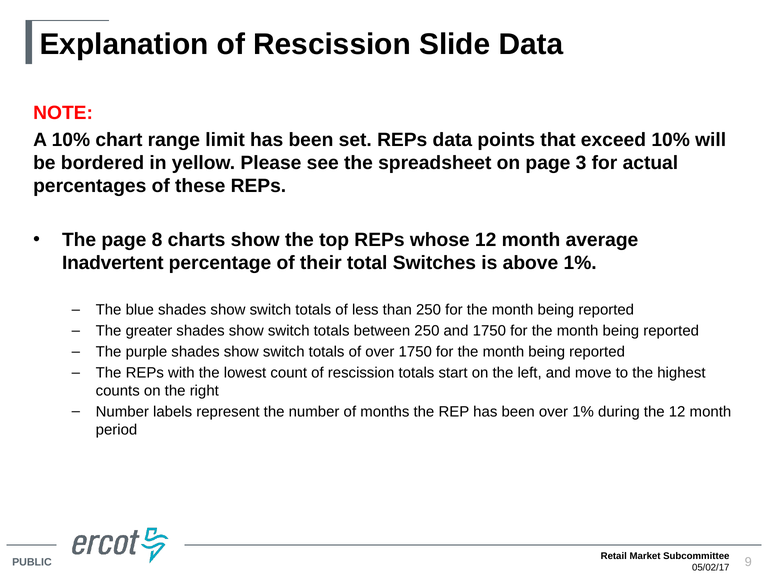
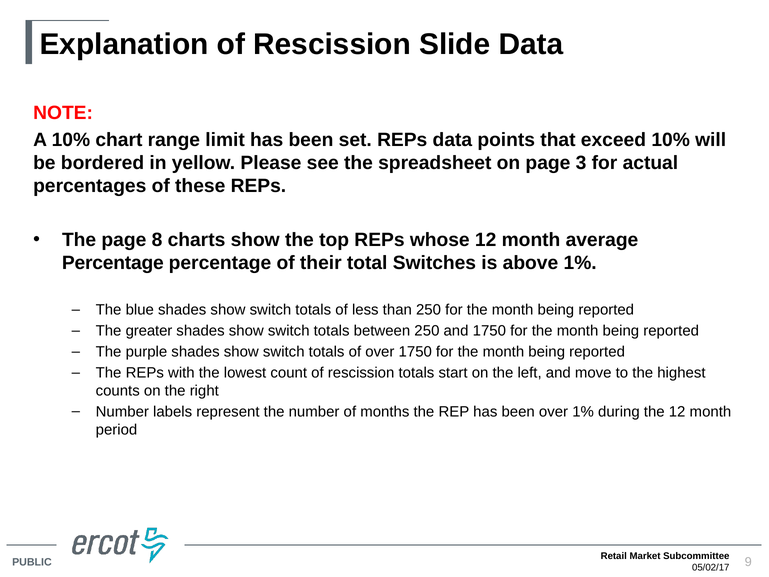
Inadvertent at (113, 263): Inadvertent -> Percentage
